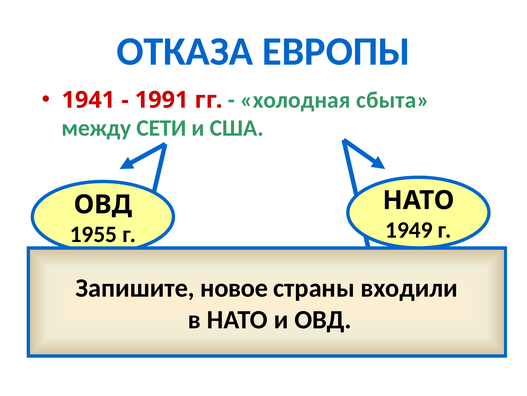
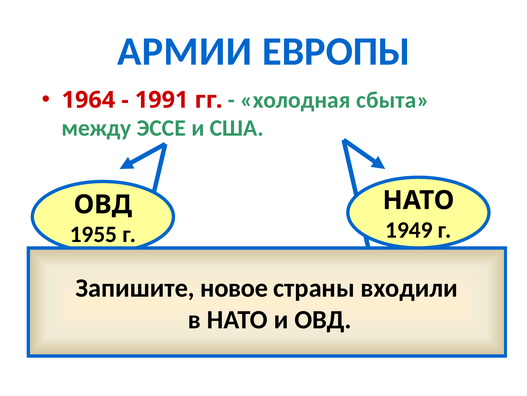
ОТКАЗА: ОТКАЗА -> АРМИИ
1941: 1941 -> 1964
СЕТИ: СЕТИ -> ЭССЕ
